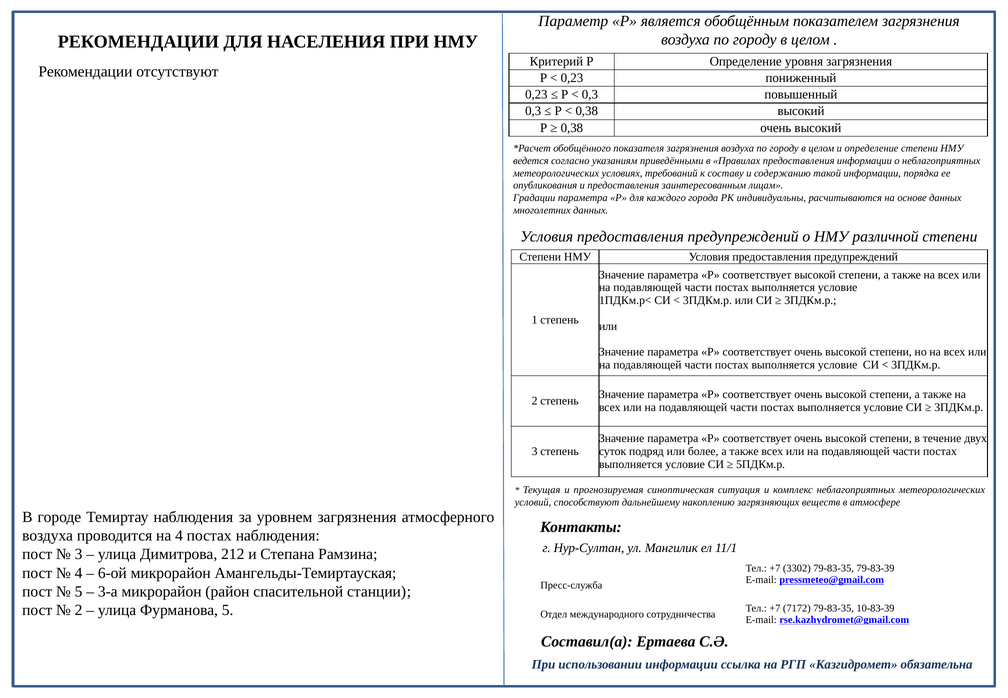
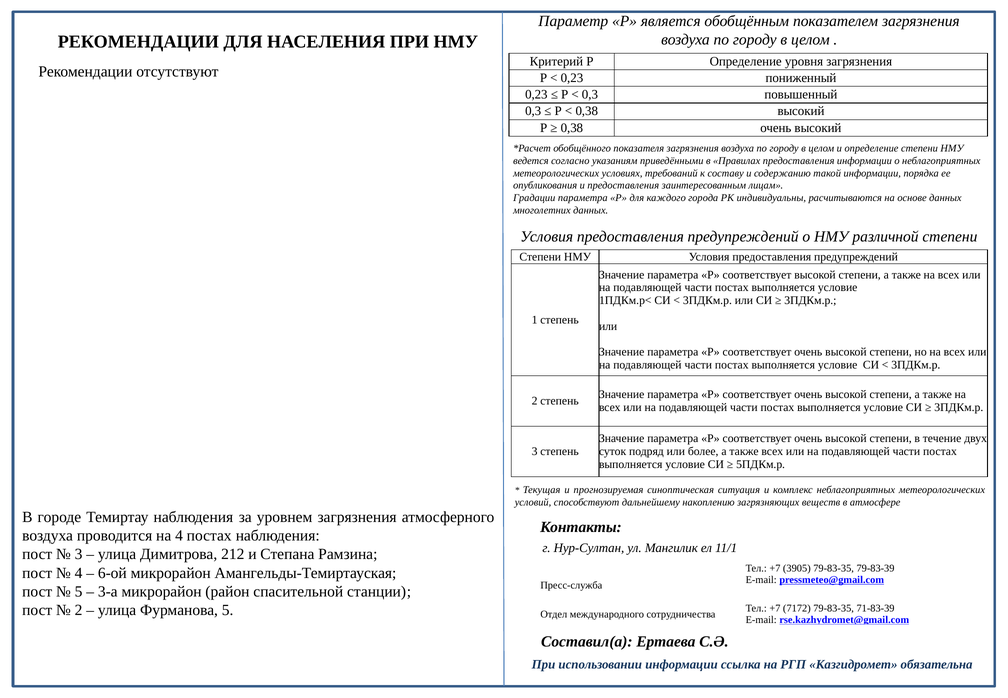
3302: 3302 -> 3905
10-83-39: 10-83-39 -> 71-83-39
